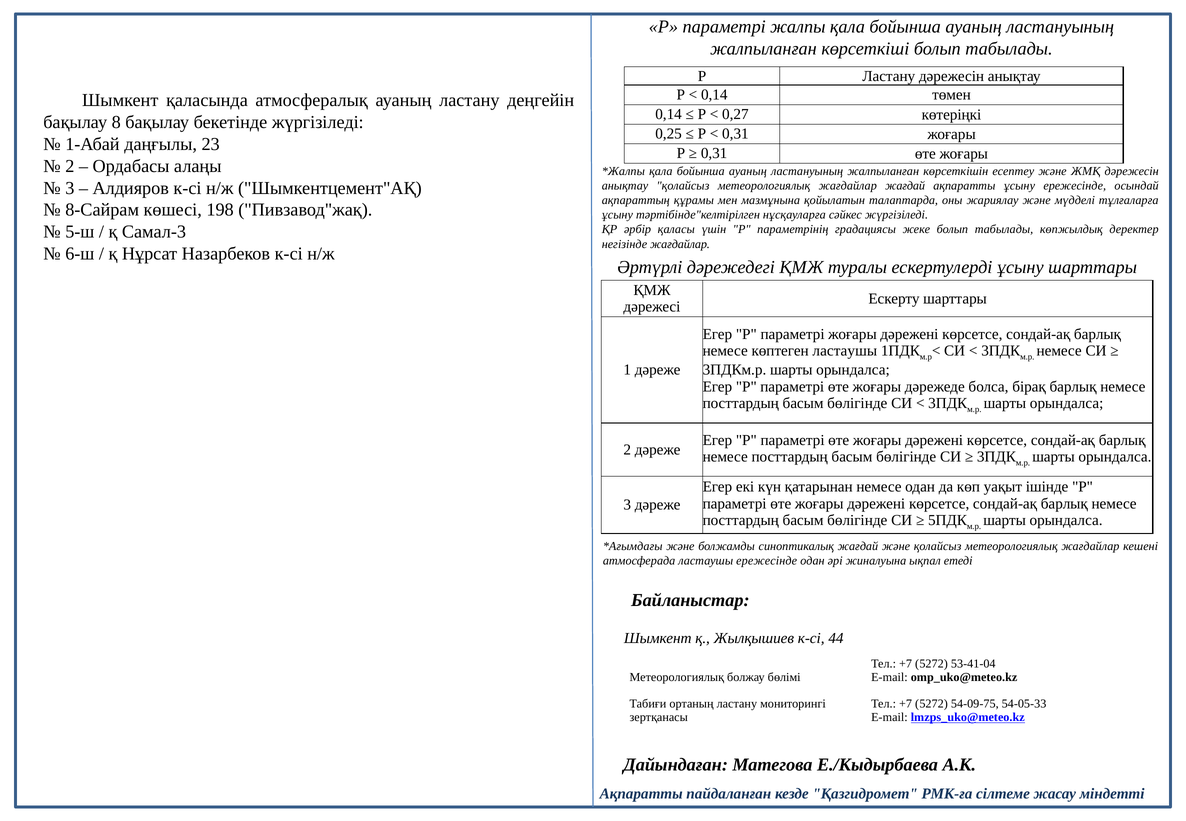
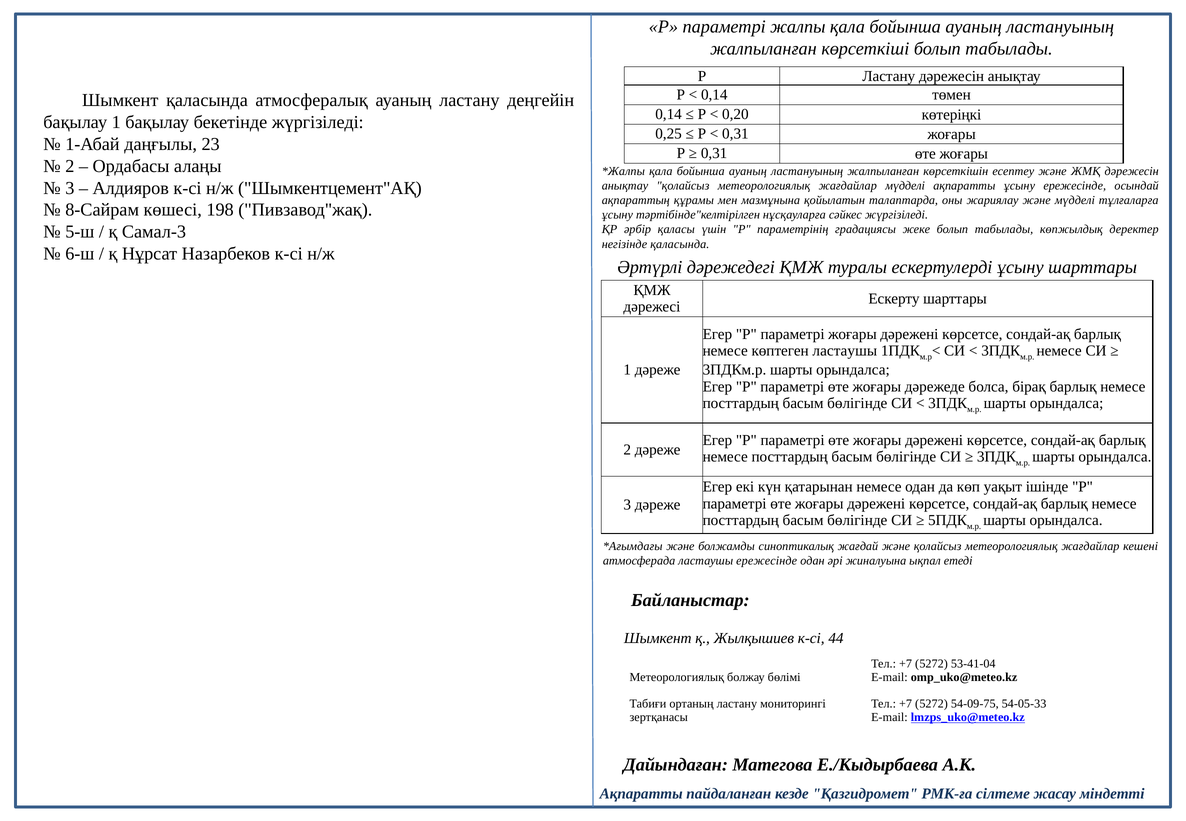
0,27: 0,27 -> 0,20
бақылау 8: 8 -> 1
жағдайлар жағдай: жағдай -> мүдделі
негізінде жағдайлар: жағдайлар -> қаласында
